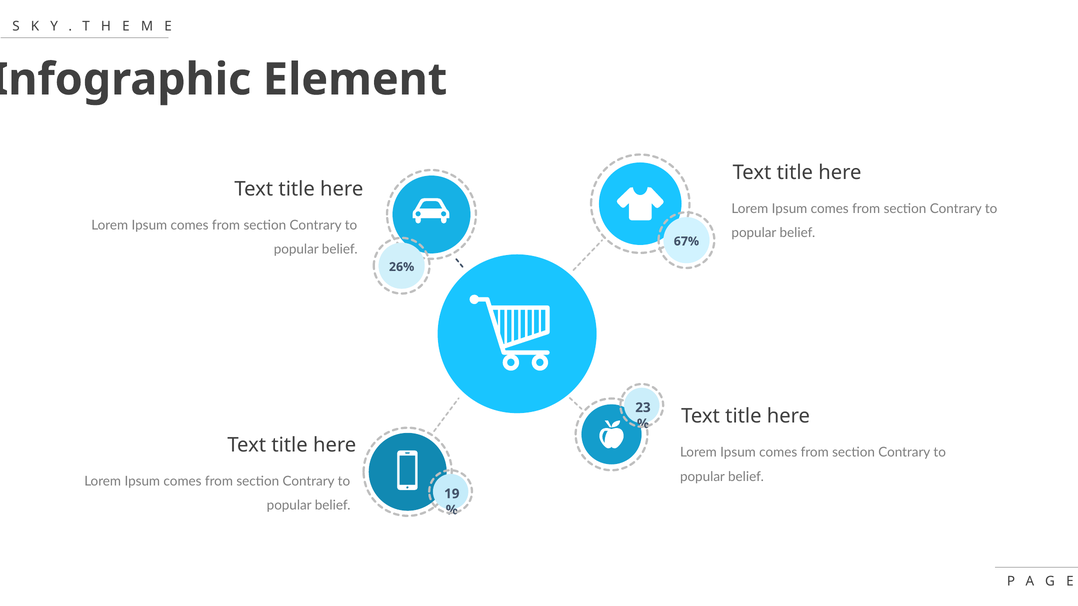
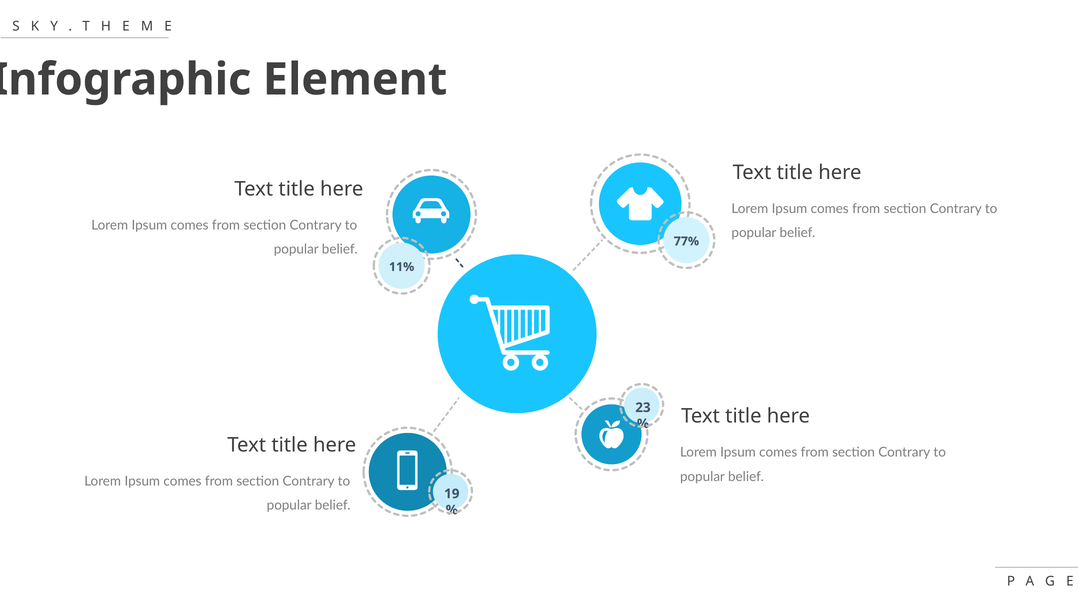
67%: 67% -> 77%
26%: 26% -> 11%
